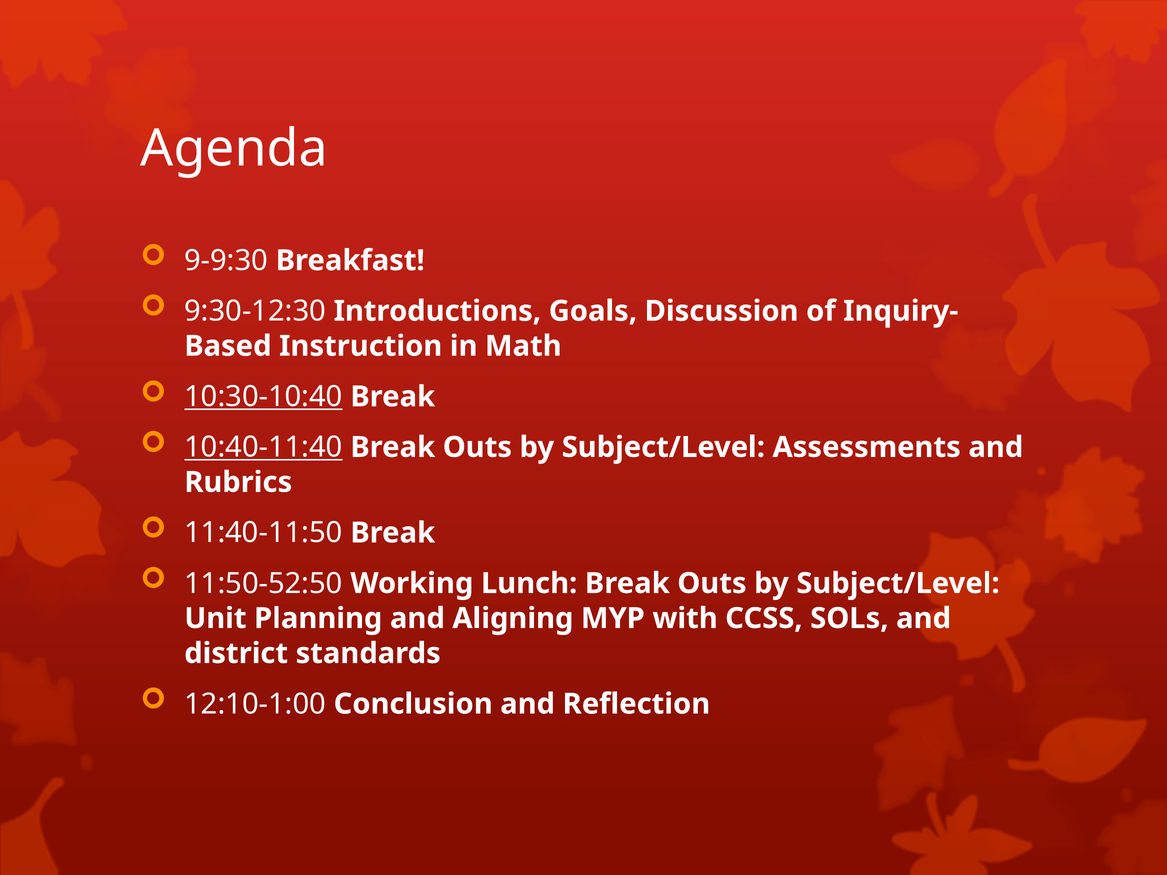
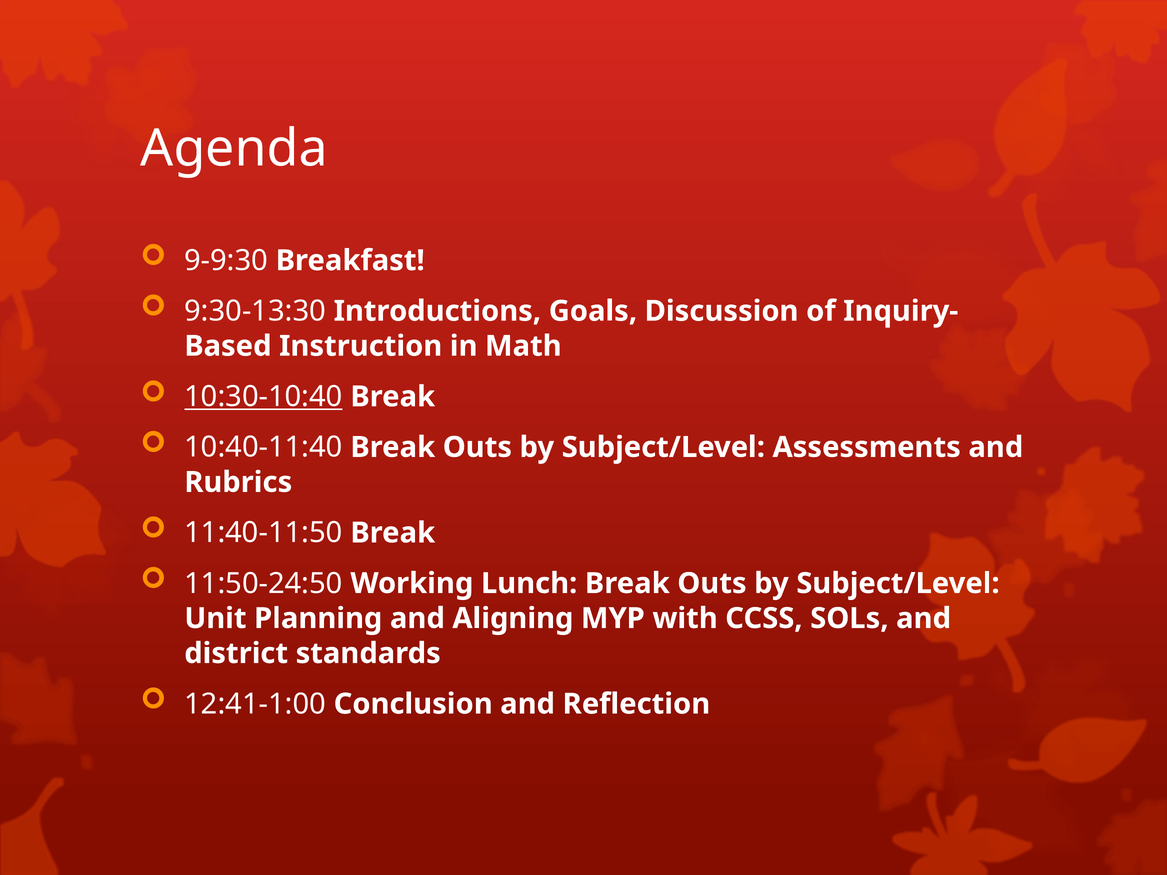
9:30-12:30: 9:30-12:30 -> 9:30-13:30
10:40-11:40 underline: present -> none
11:50-52:50: 11:50-52:50 -> 11:50-24:50
12:10-1:00: 12:10-1:00 -> 12:41-1:00
